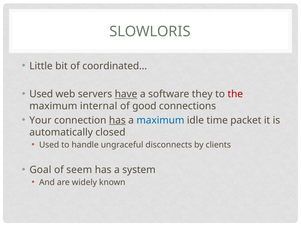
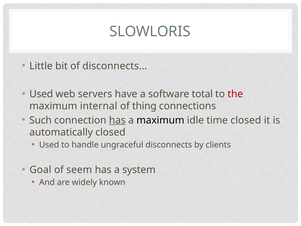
coordinated…: coordinated… -> disconnects…
have underline: present -> none
they: they -> total
good: good -> thing
Your: Your -> Such
maximum at (160, 120) colour: blue -> black
time packet: packet -> closed
